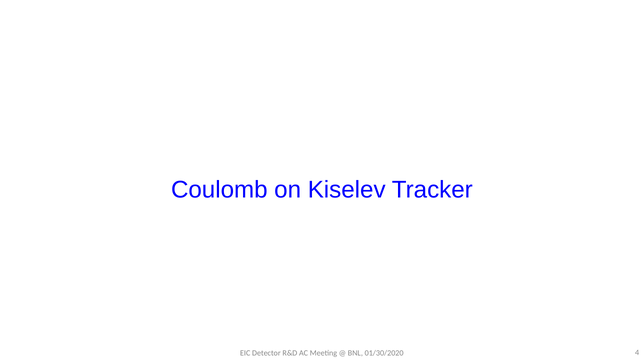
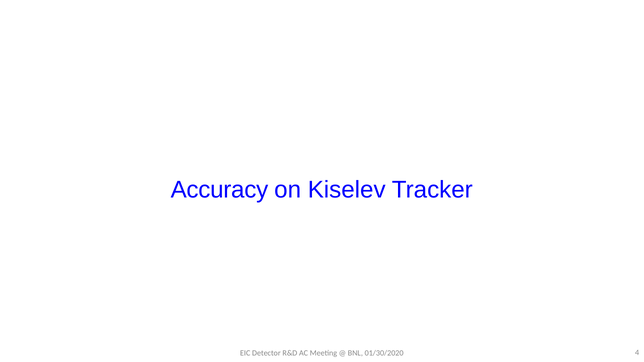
Coulomb: Coulomb -> Accuracy
